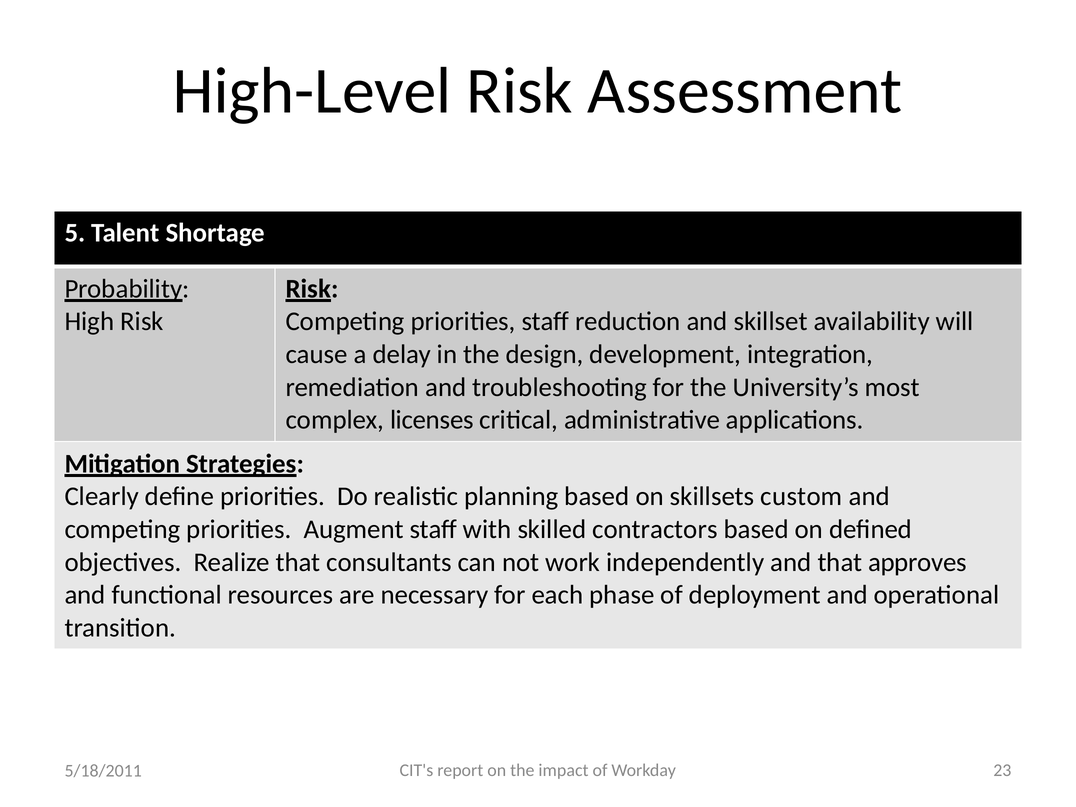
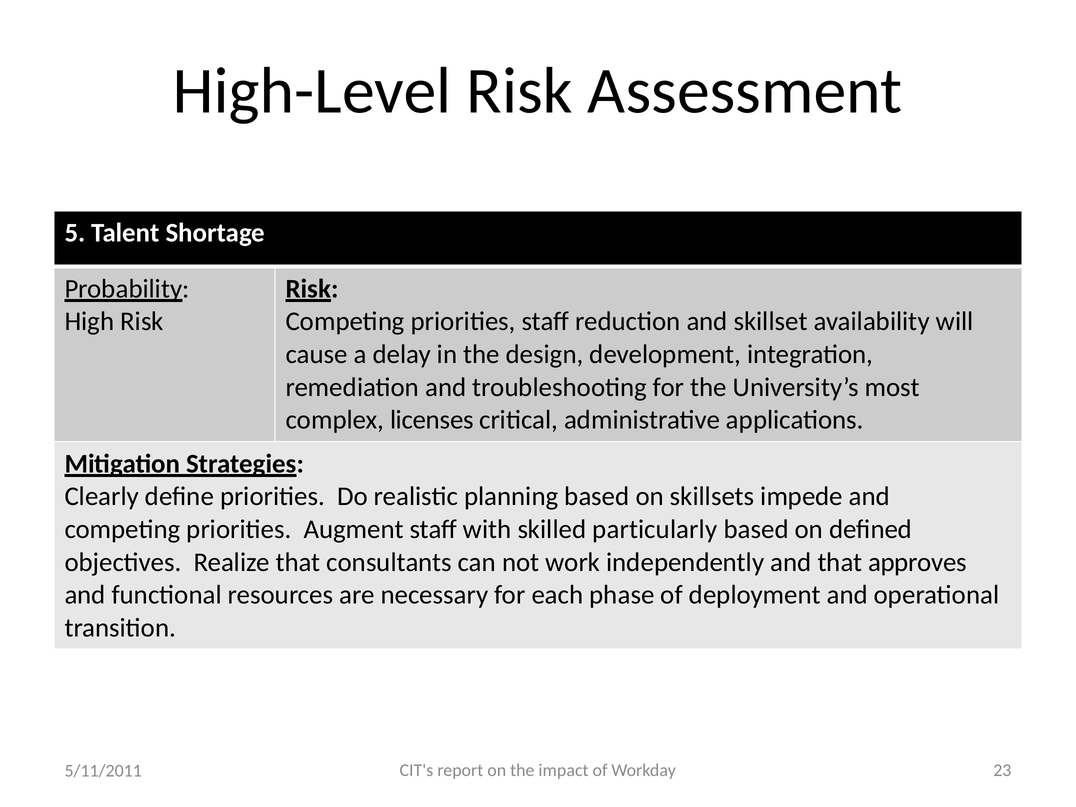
custom: custom -> impede
contractors: contractors -> particularly
5/18/2011: 5/18/2011 -> 5/11/2011
